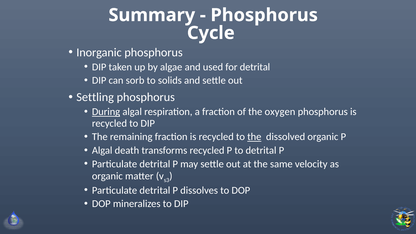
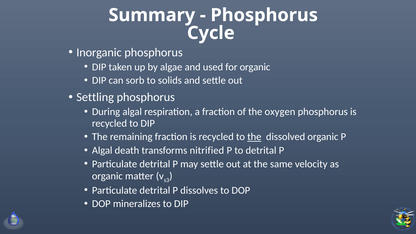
for detrital: detrital -> organic
During underline: present -> none
transforms recycled: recycled -> nitrified
